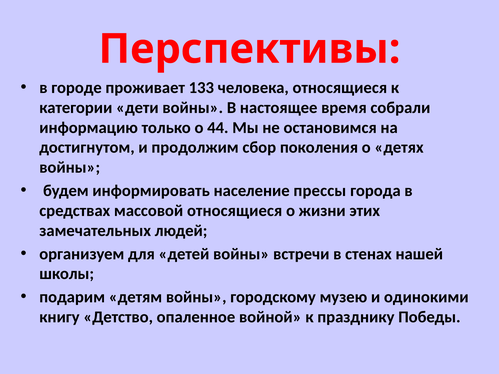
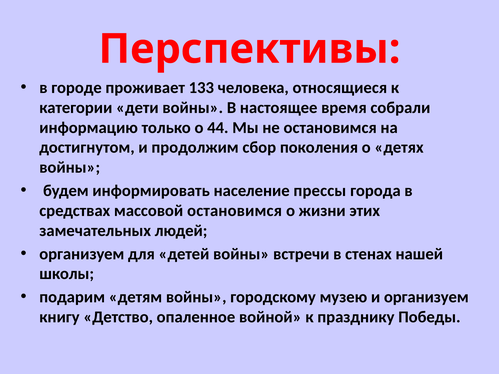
массовой относящиеся: относящиеся -> остановимся
и одинокими: одинокими -> организуем
